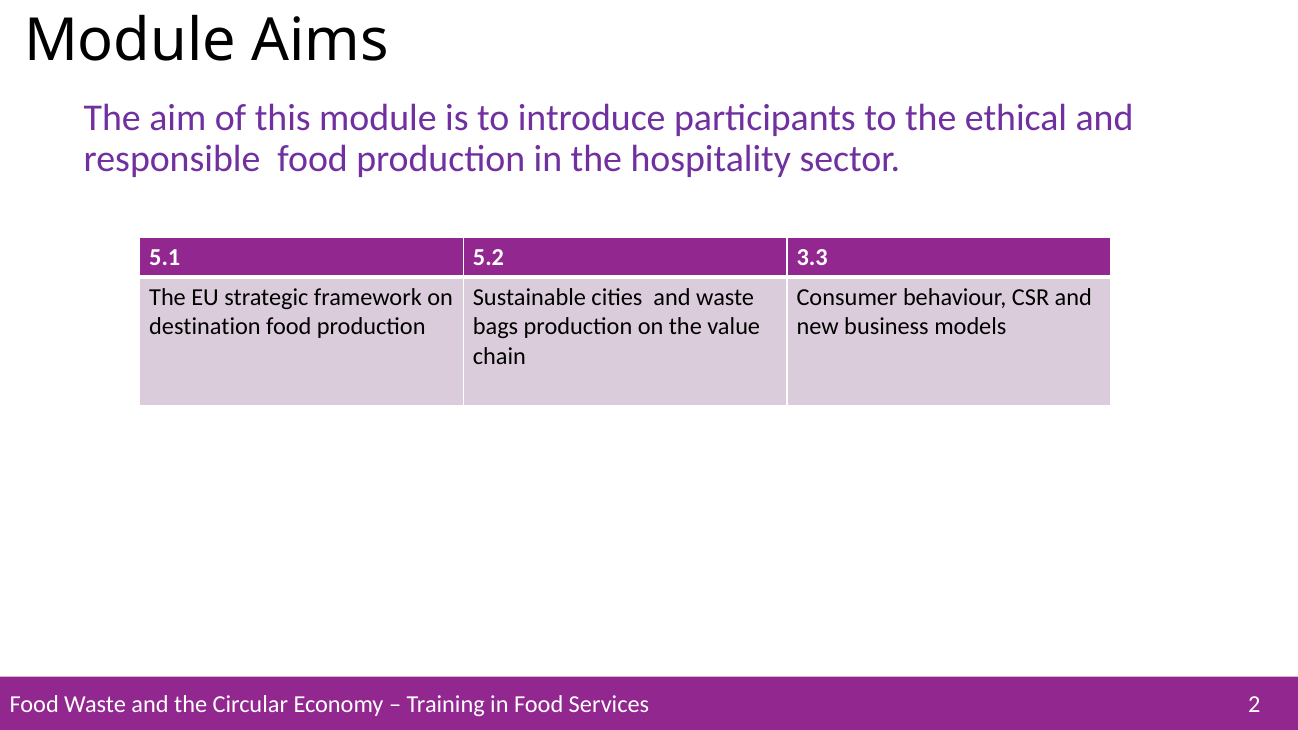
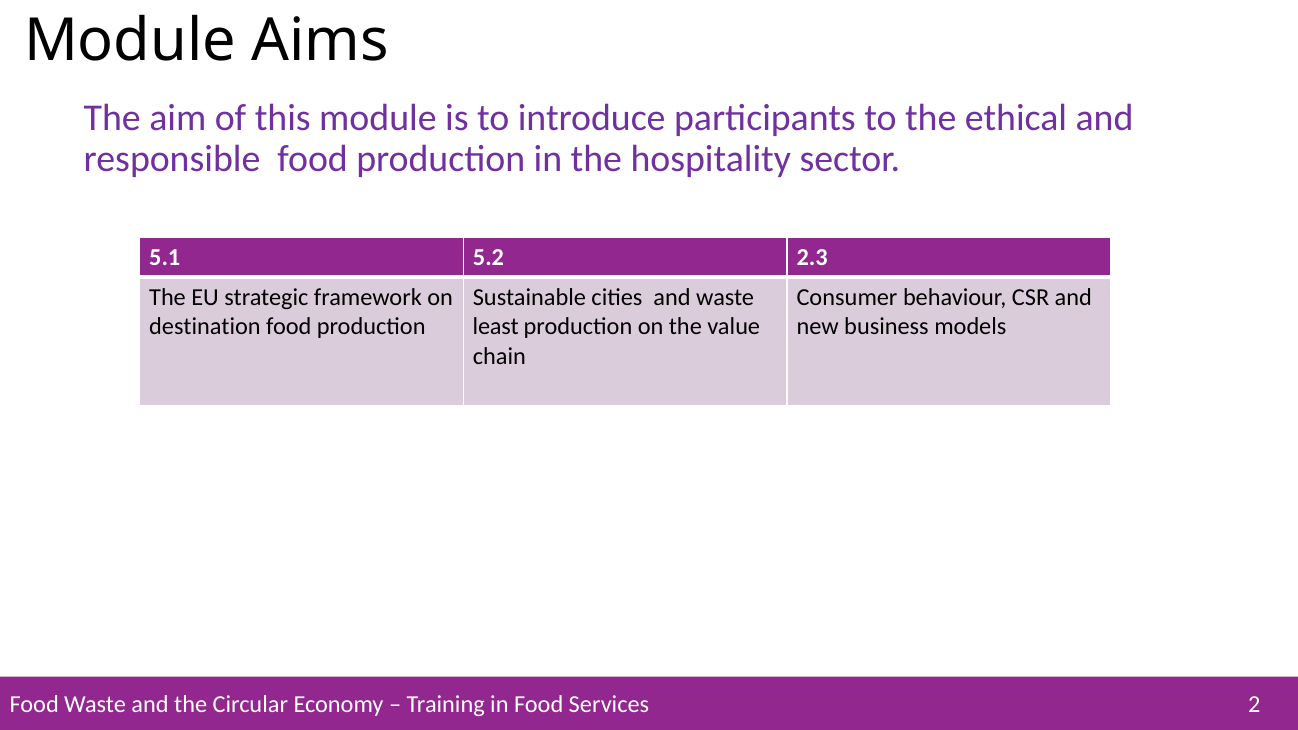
3.3: 3.3 -> 2.3
bags: bags -> least
